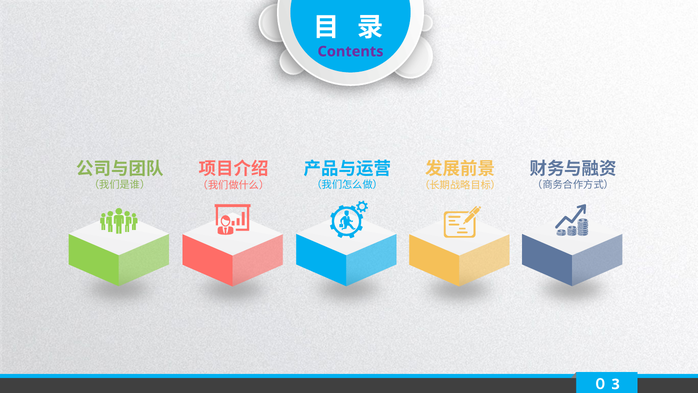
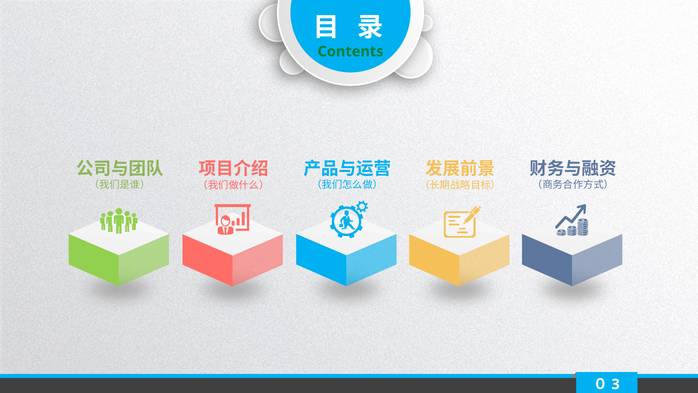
Contents colour: purple -> green
